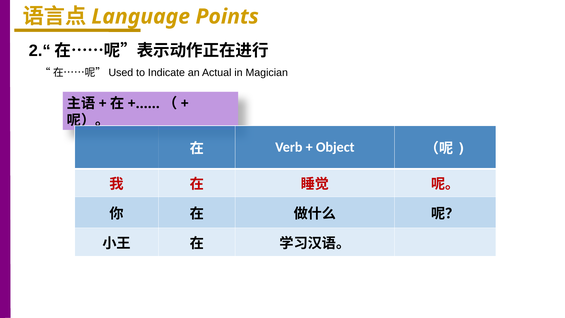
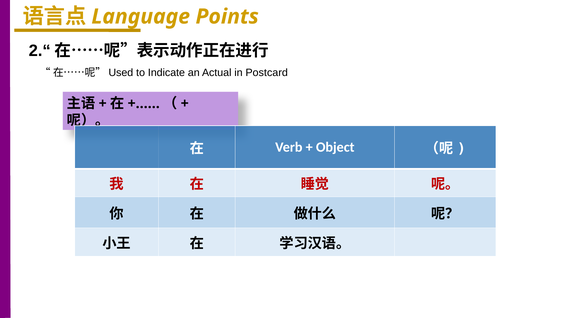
Magician: Magician -> Postcard
